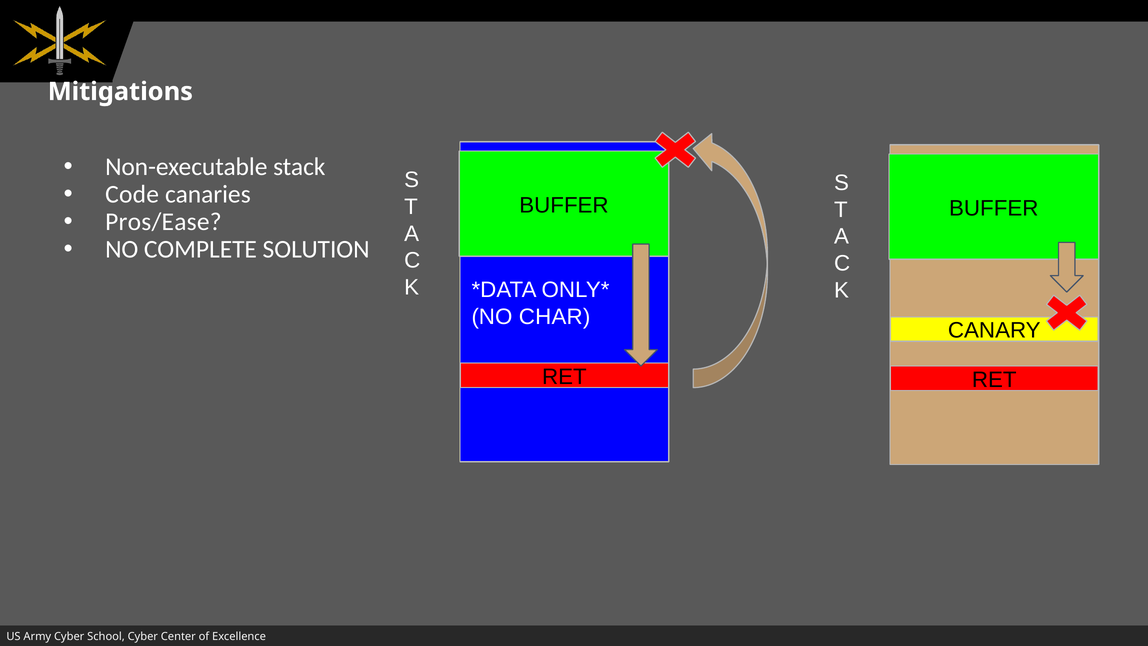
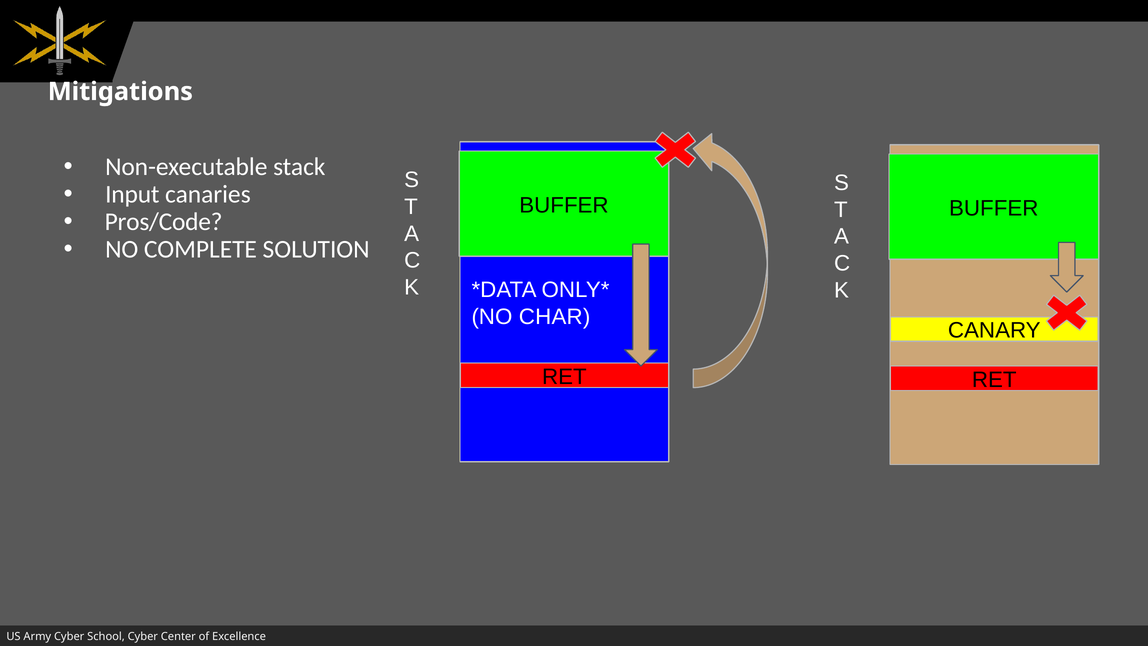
Code: Code -> Input
Pros/Ease: Pros/Ease -> Pros/Code
